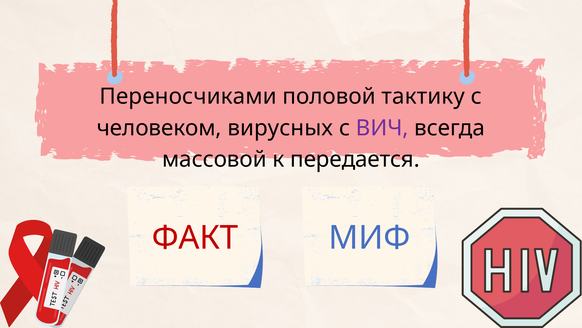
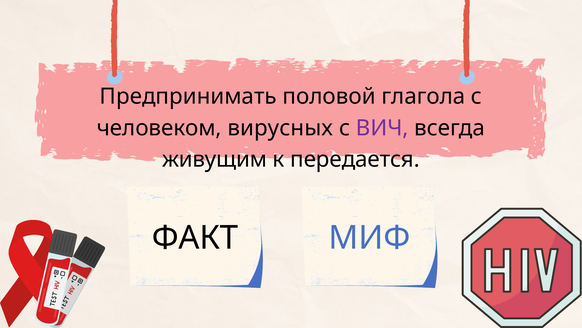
Переносчиками: Переносчиками -> Предпринимать
тактику: тактику -> глагола
массовой: массовой -> живущим
ФАКТ colour: red -> black
